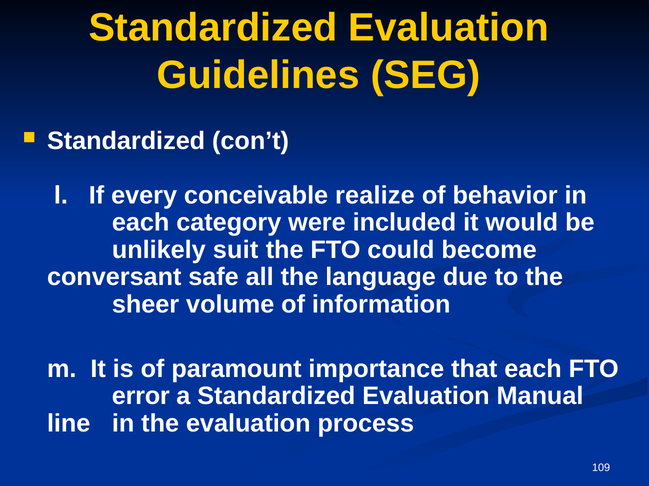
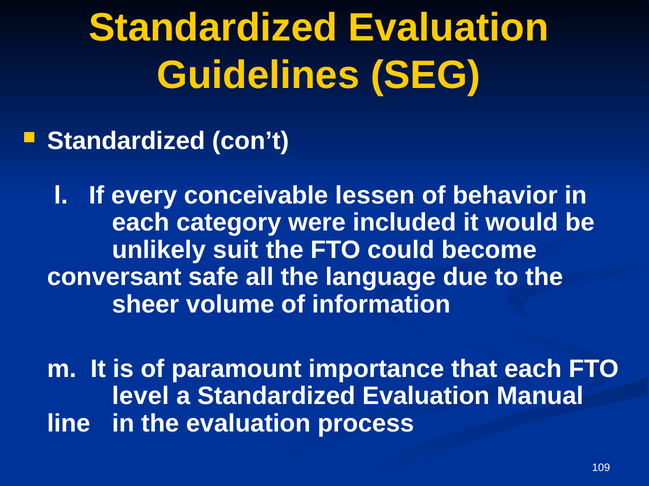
realize: realize -> lessen
error: error -> level
